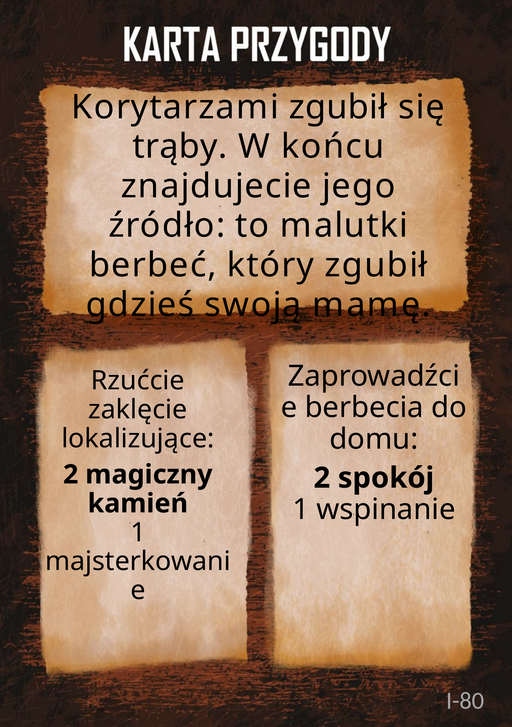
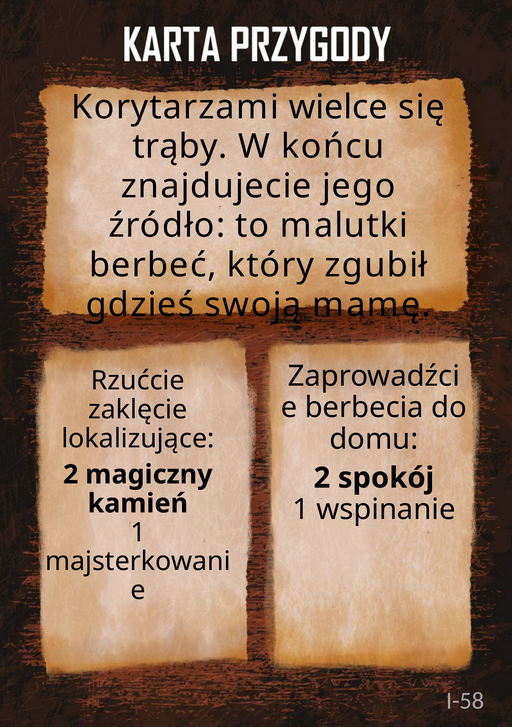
Korytarzami zgubił: zgubił -> wielce
I-80: I-80 -> I-58
